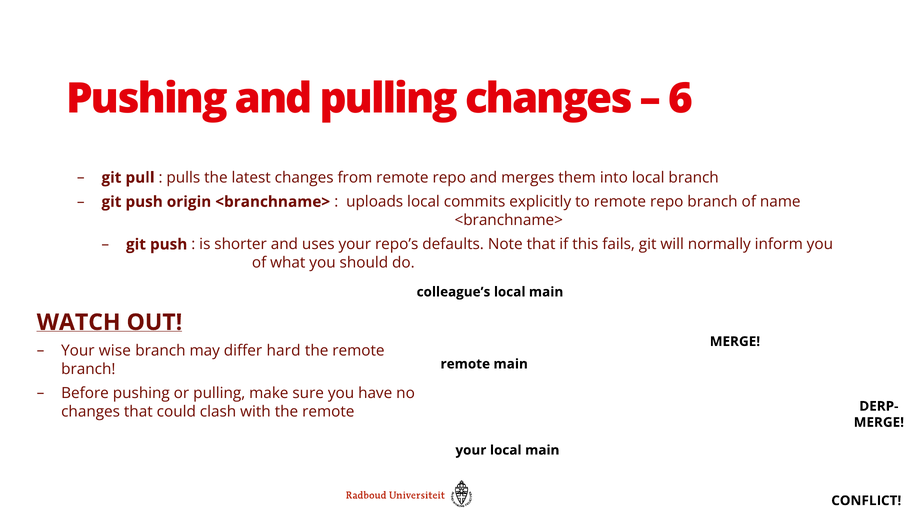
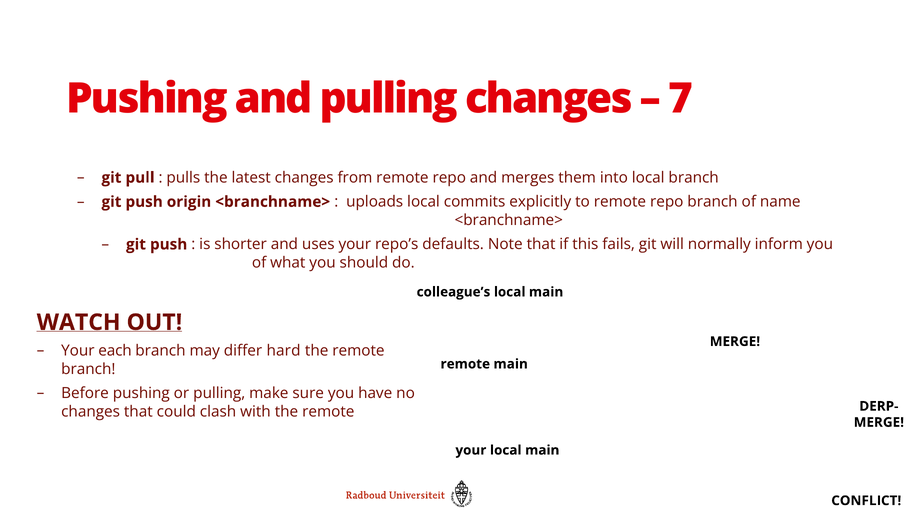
6: 6 -> 7
wise: wise -> each
